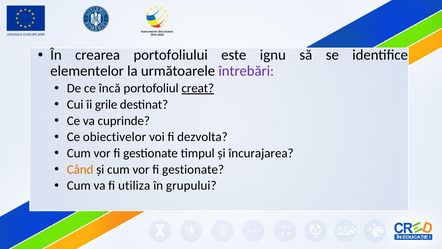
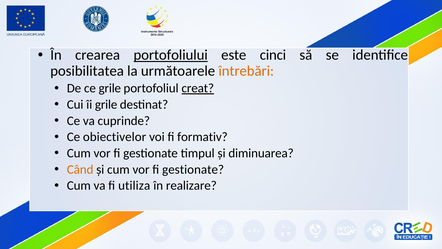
portofoliului underline: none -> present
ignu: ignu -> cinci
elementelor: elementelor -> posibilitatea
întrebări colour: purple -> orange
ce încă: încă -> grile
dezvolta: dezvolta -> formativ
încurajarea: încurajarea -> diminuarea
grupului: grupului -> realizare
